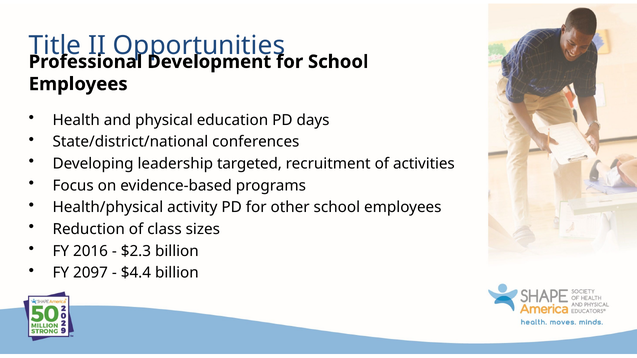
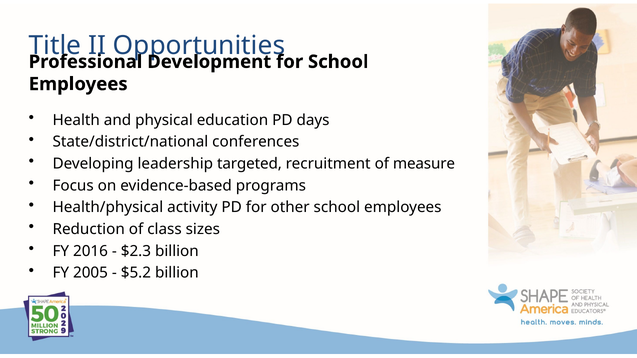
activities: activities -> measure
2097: 2097 -> 2005
$4.4: $4.4 -> $5.2
